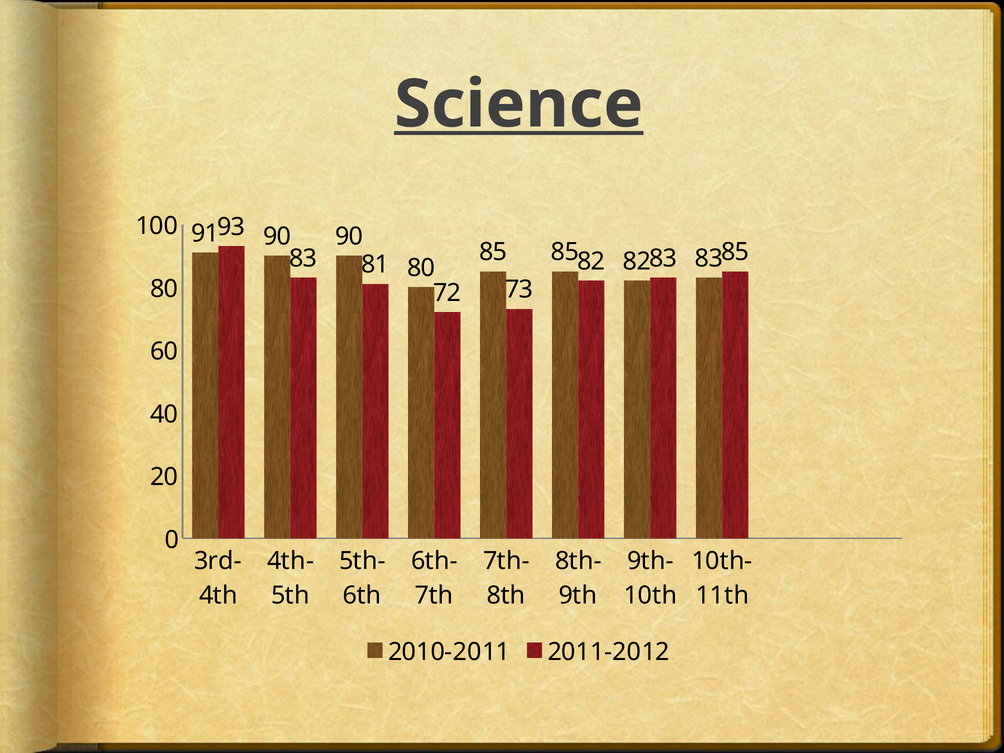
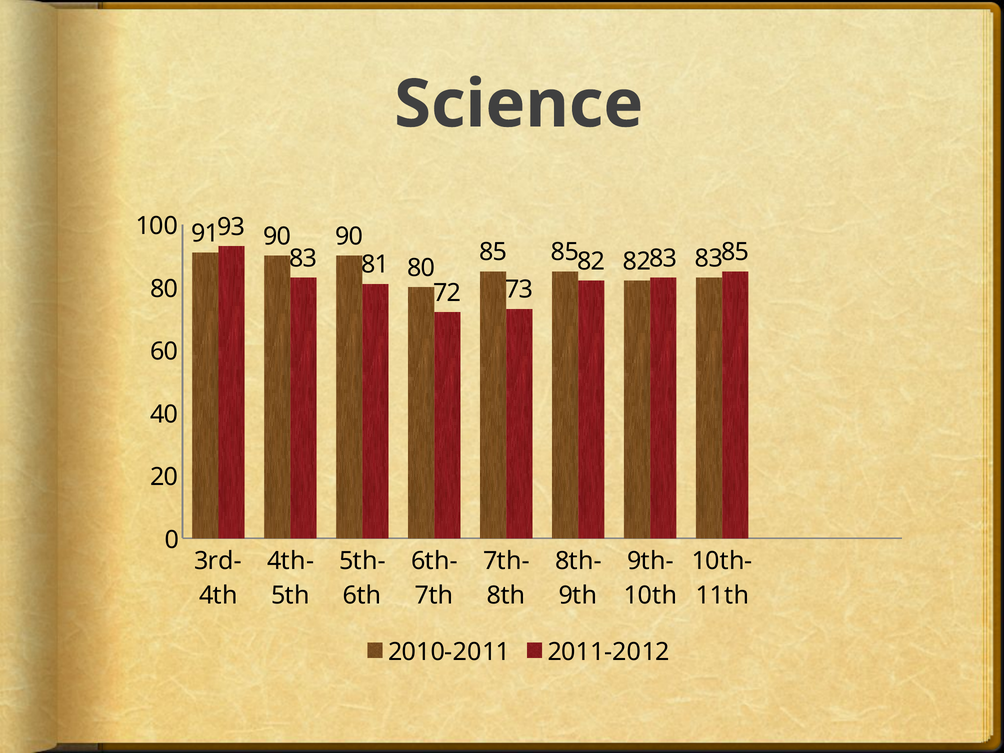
Science underline: present -> none
